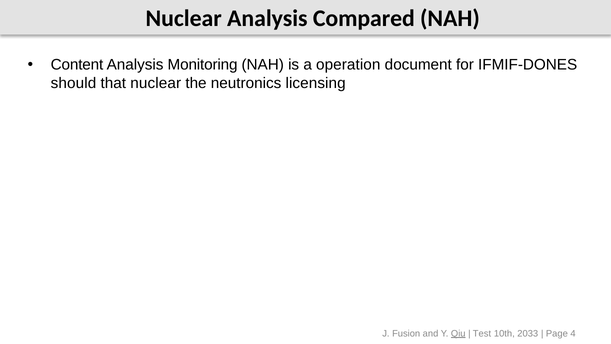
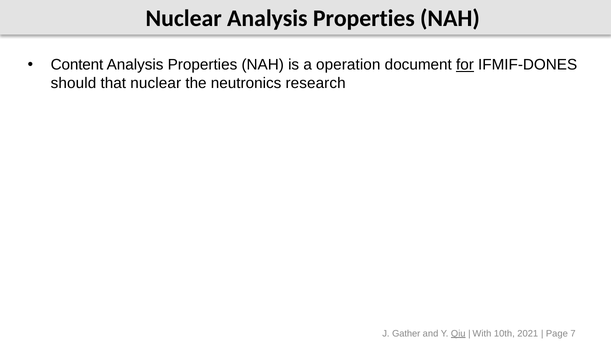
Nuclear Analysis Compared: Compared -> Properties
Monitoring at (203, 65): Monitoring -> Properties
for underline: none -> present
licensing: licensing -> research
Fusion: Fusion -> Gather
Test: Test -> With
2033: 2033 -> 2021
4: 4 -> 7
